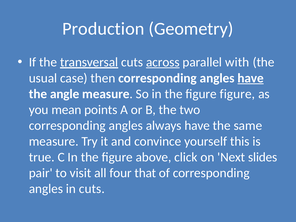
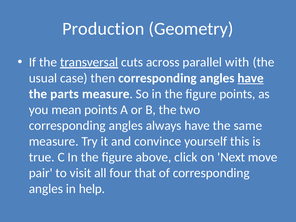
across underline: present -> none
angle: angle -> parts
figure figure: figure -> points
slides: slides -> move
in cuts: cuts -> help
